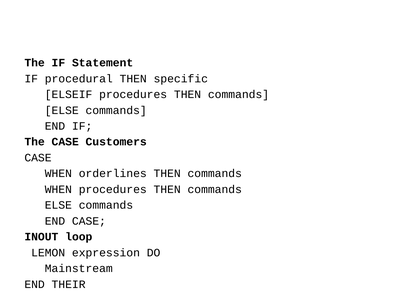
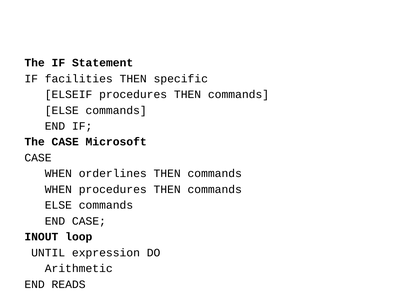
procedural: procedural -> facilities
Customers: Customers -> Microsoft
LEMON: LEMON -> UNTIL
Mainstream: Mainstream -> Arithmetic
THEIR: THEIR -> READS
